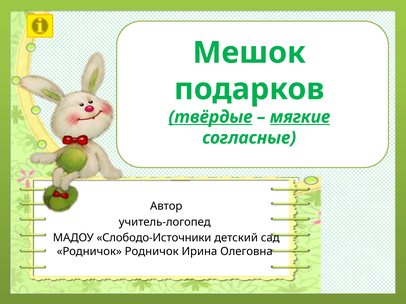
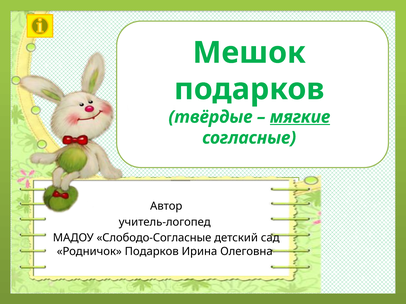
твёрдые underline: present -> none
Слободо-Источники: Слободо-Источники -> Слободо-Согласные
Родничок Родничок: Родничок -> Подарков
